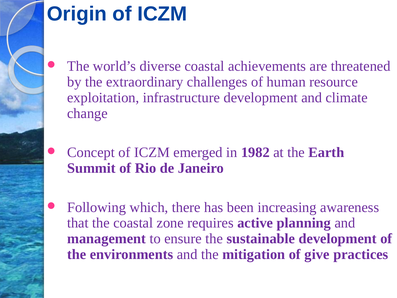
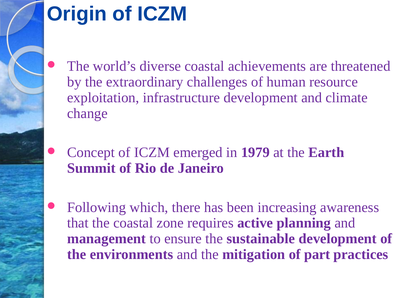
1982: 1982 -> 1979
give: give -> part
